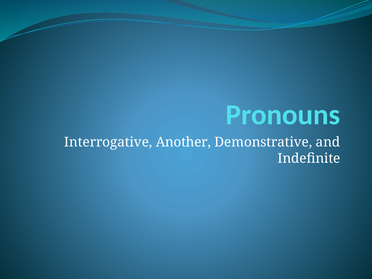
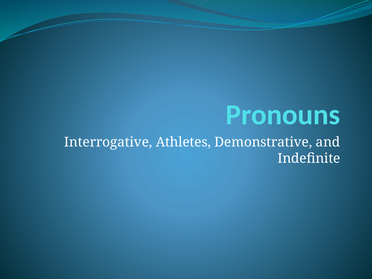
Another: Another -> Athletes
